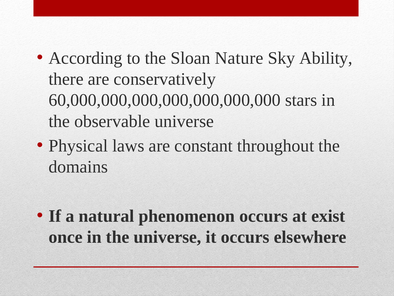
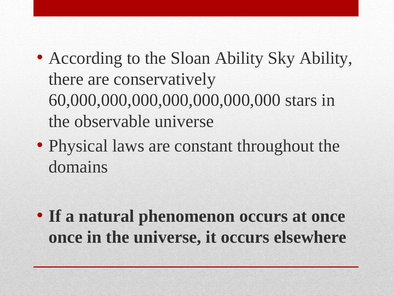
Sloan Nature: Nature -> Ability
at exist: exist -> once
